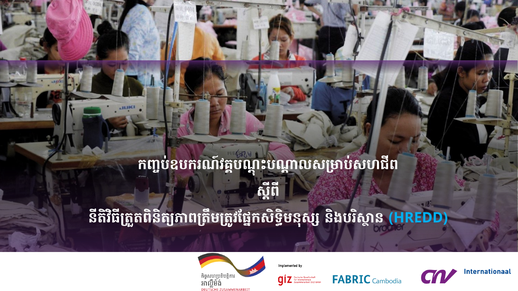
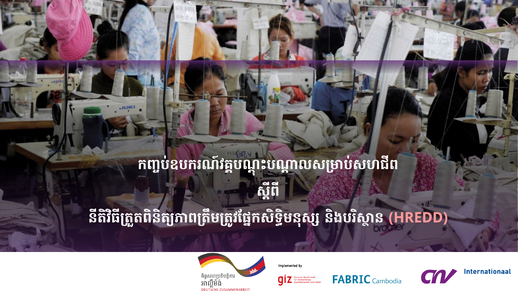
HREDD colour: light blue -> pink
